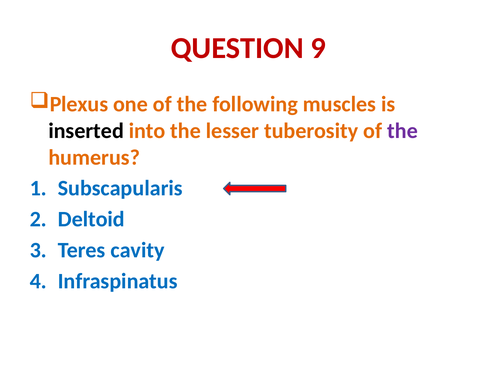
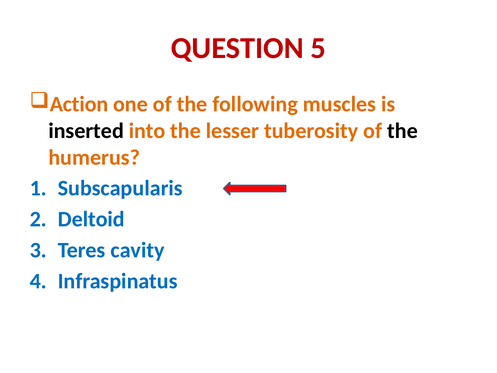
9: 9 -> 5
Plexus: Plexus -> Action
the at (403, 131) colour: purple -> black
